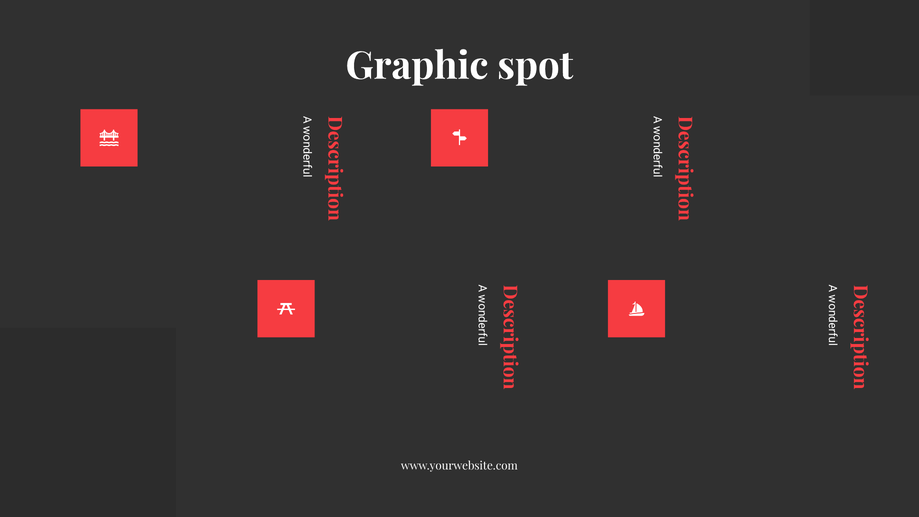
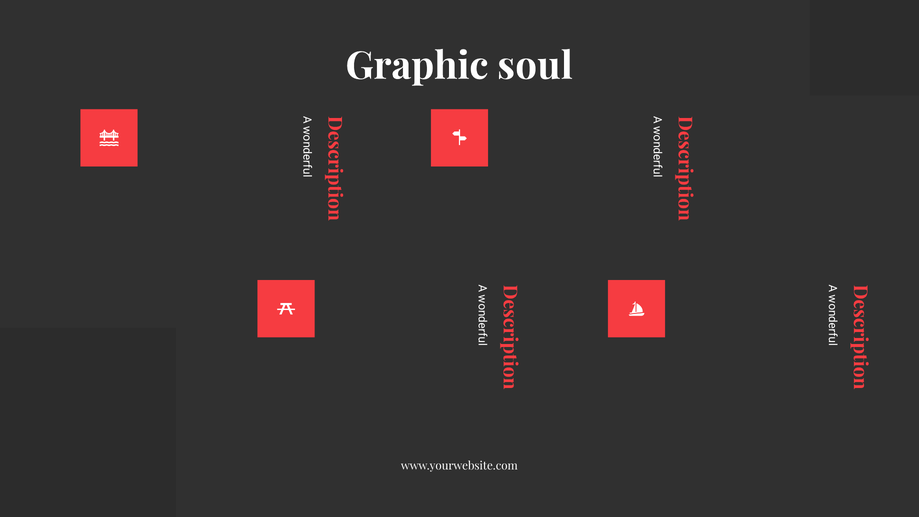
spot: spot -> soul
